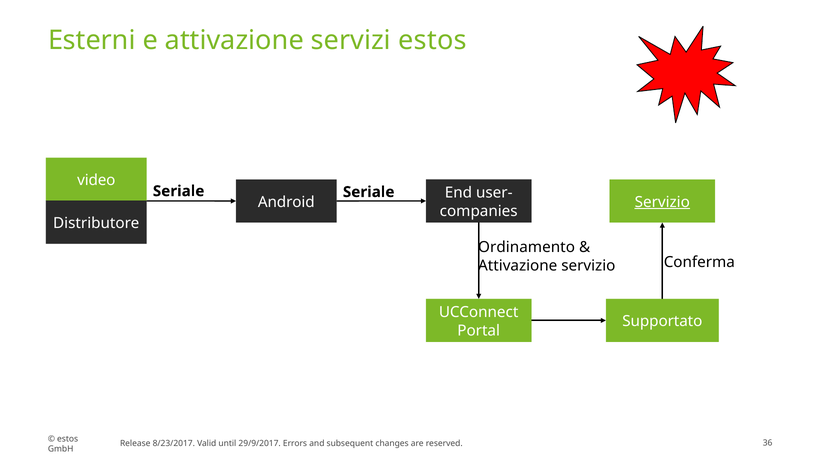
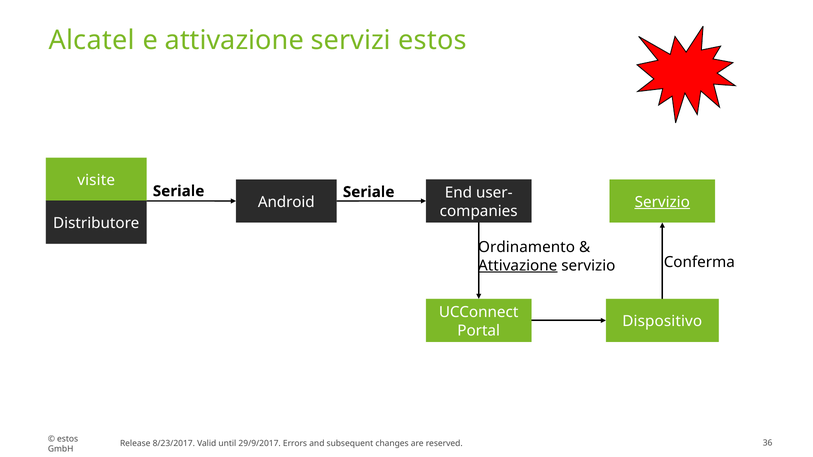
Esterni: Esterni -> Alcatel
video: video -> visite
Attivazione at (518, 266) underline: none -> present
Supportato: Supportato -> Dispositivo
